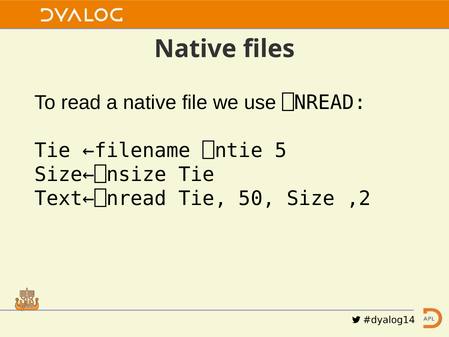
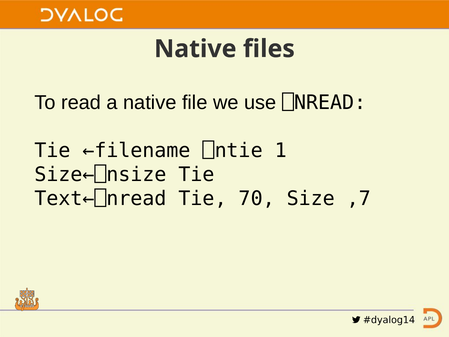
5: 5 -> 1
50: 50 -> 70
,2: ,2 -> ,7
